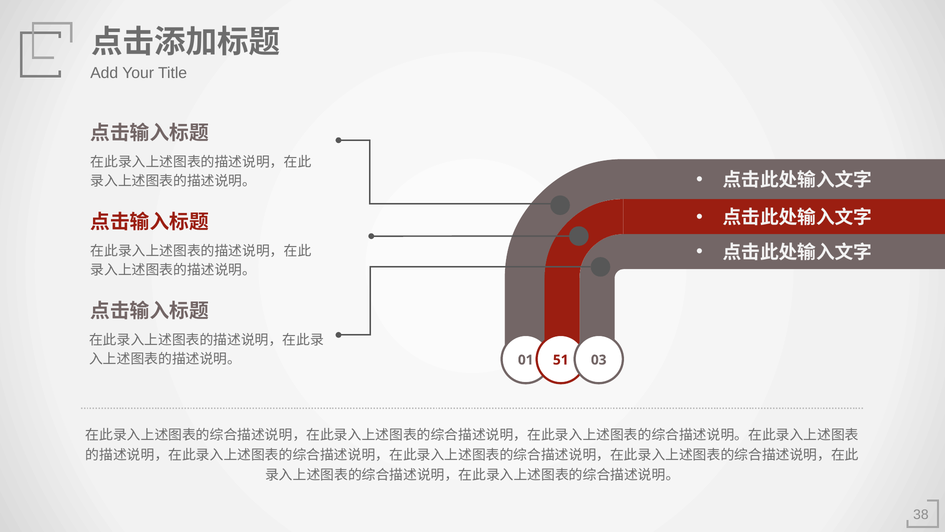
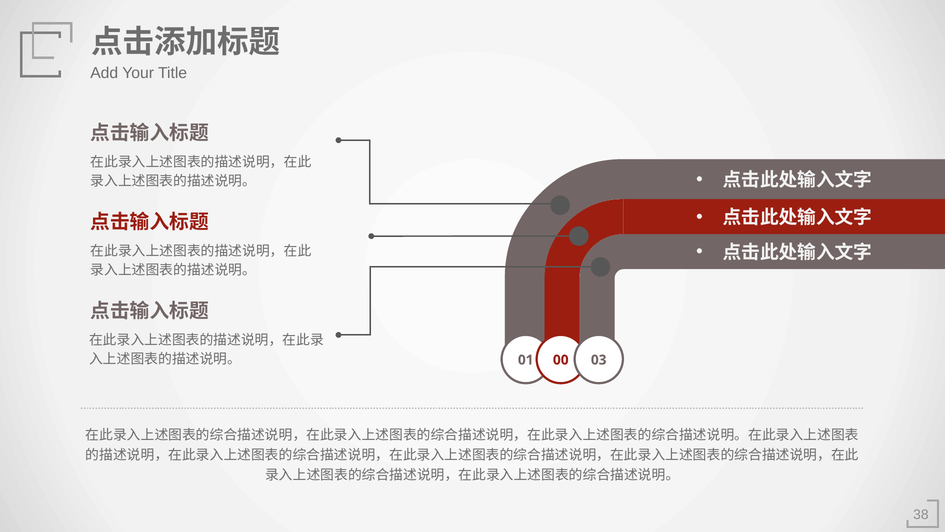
51: 51 -> 00
